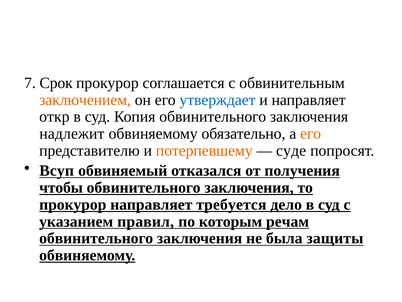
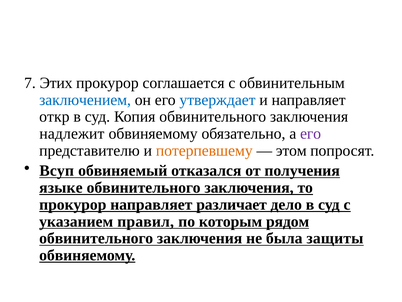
Срок: Срок -> Этих
заключением colour: orange -> blue
его at (311, 133) colour: orange -> purple
суде: суде -> этом
чтобы: чтобы -> языке
требуется: требуется -> различает
речам: речам -> рядом
